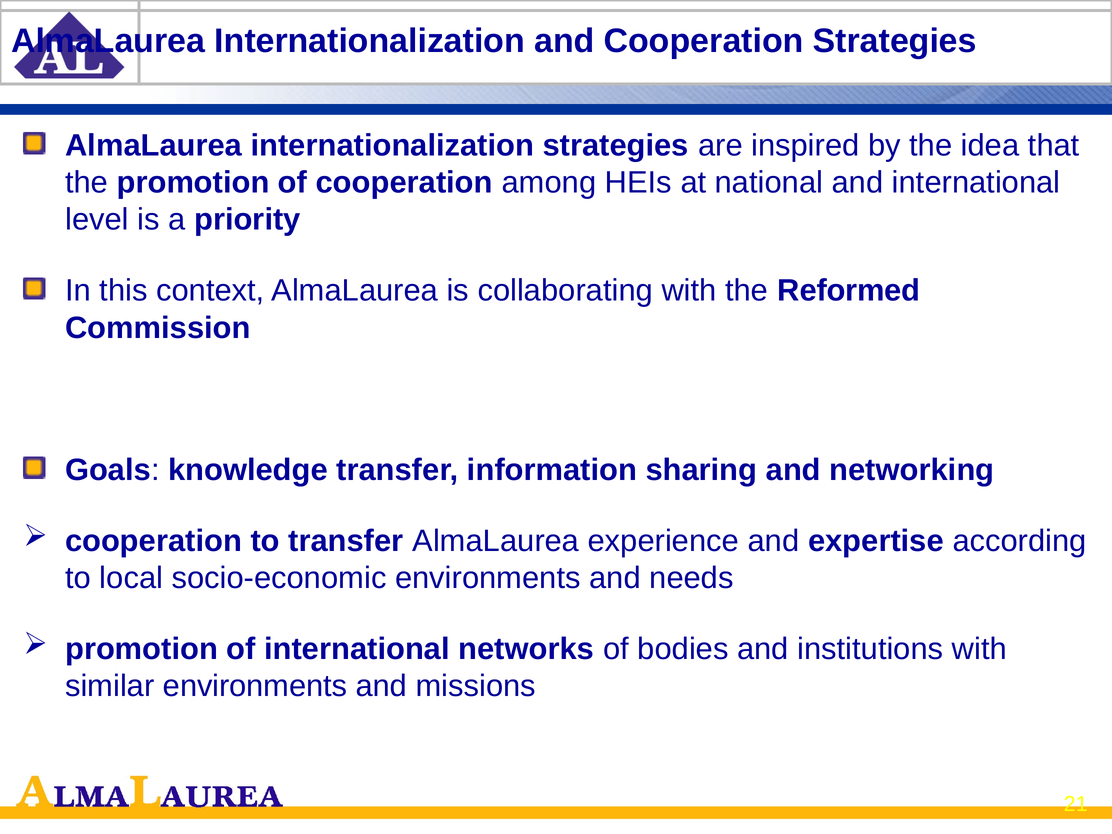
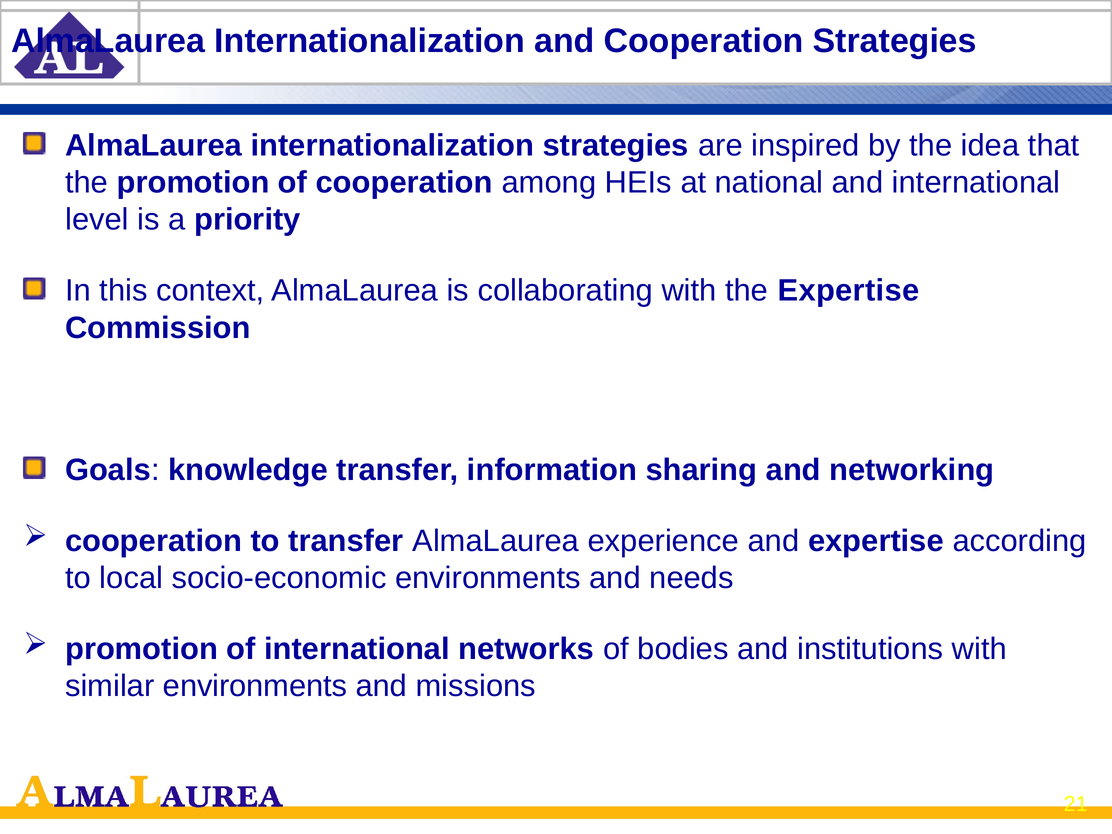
the Reformed: Reformed -> Expertise
